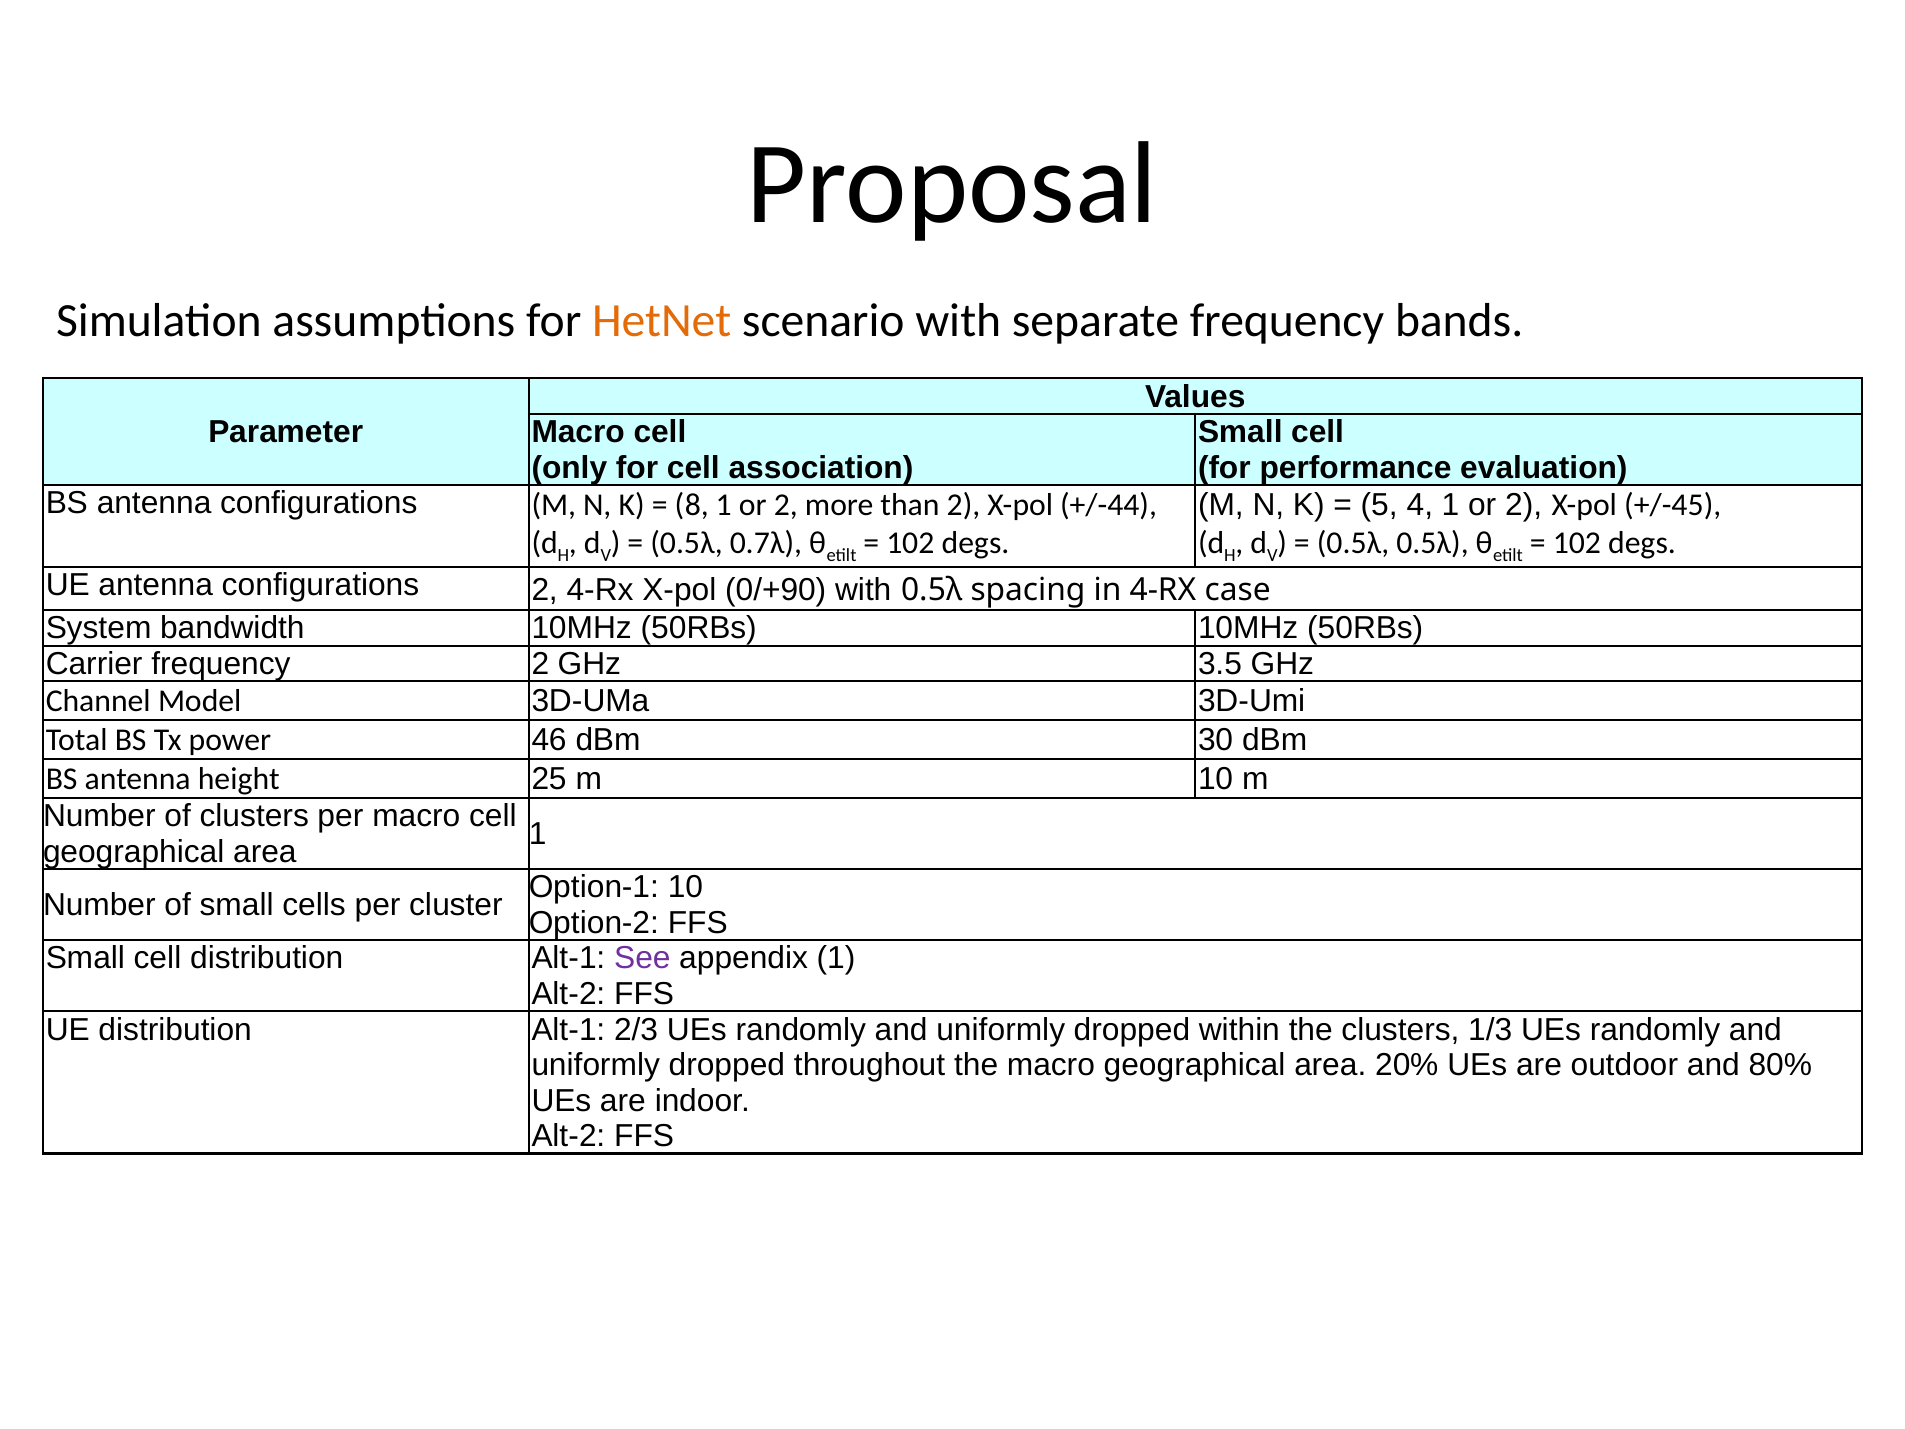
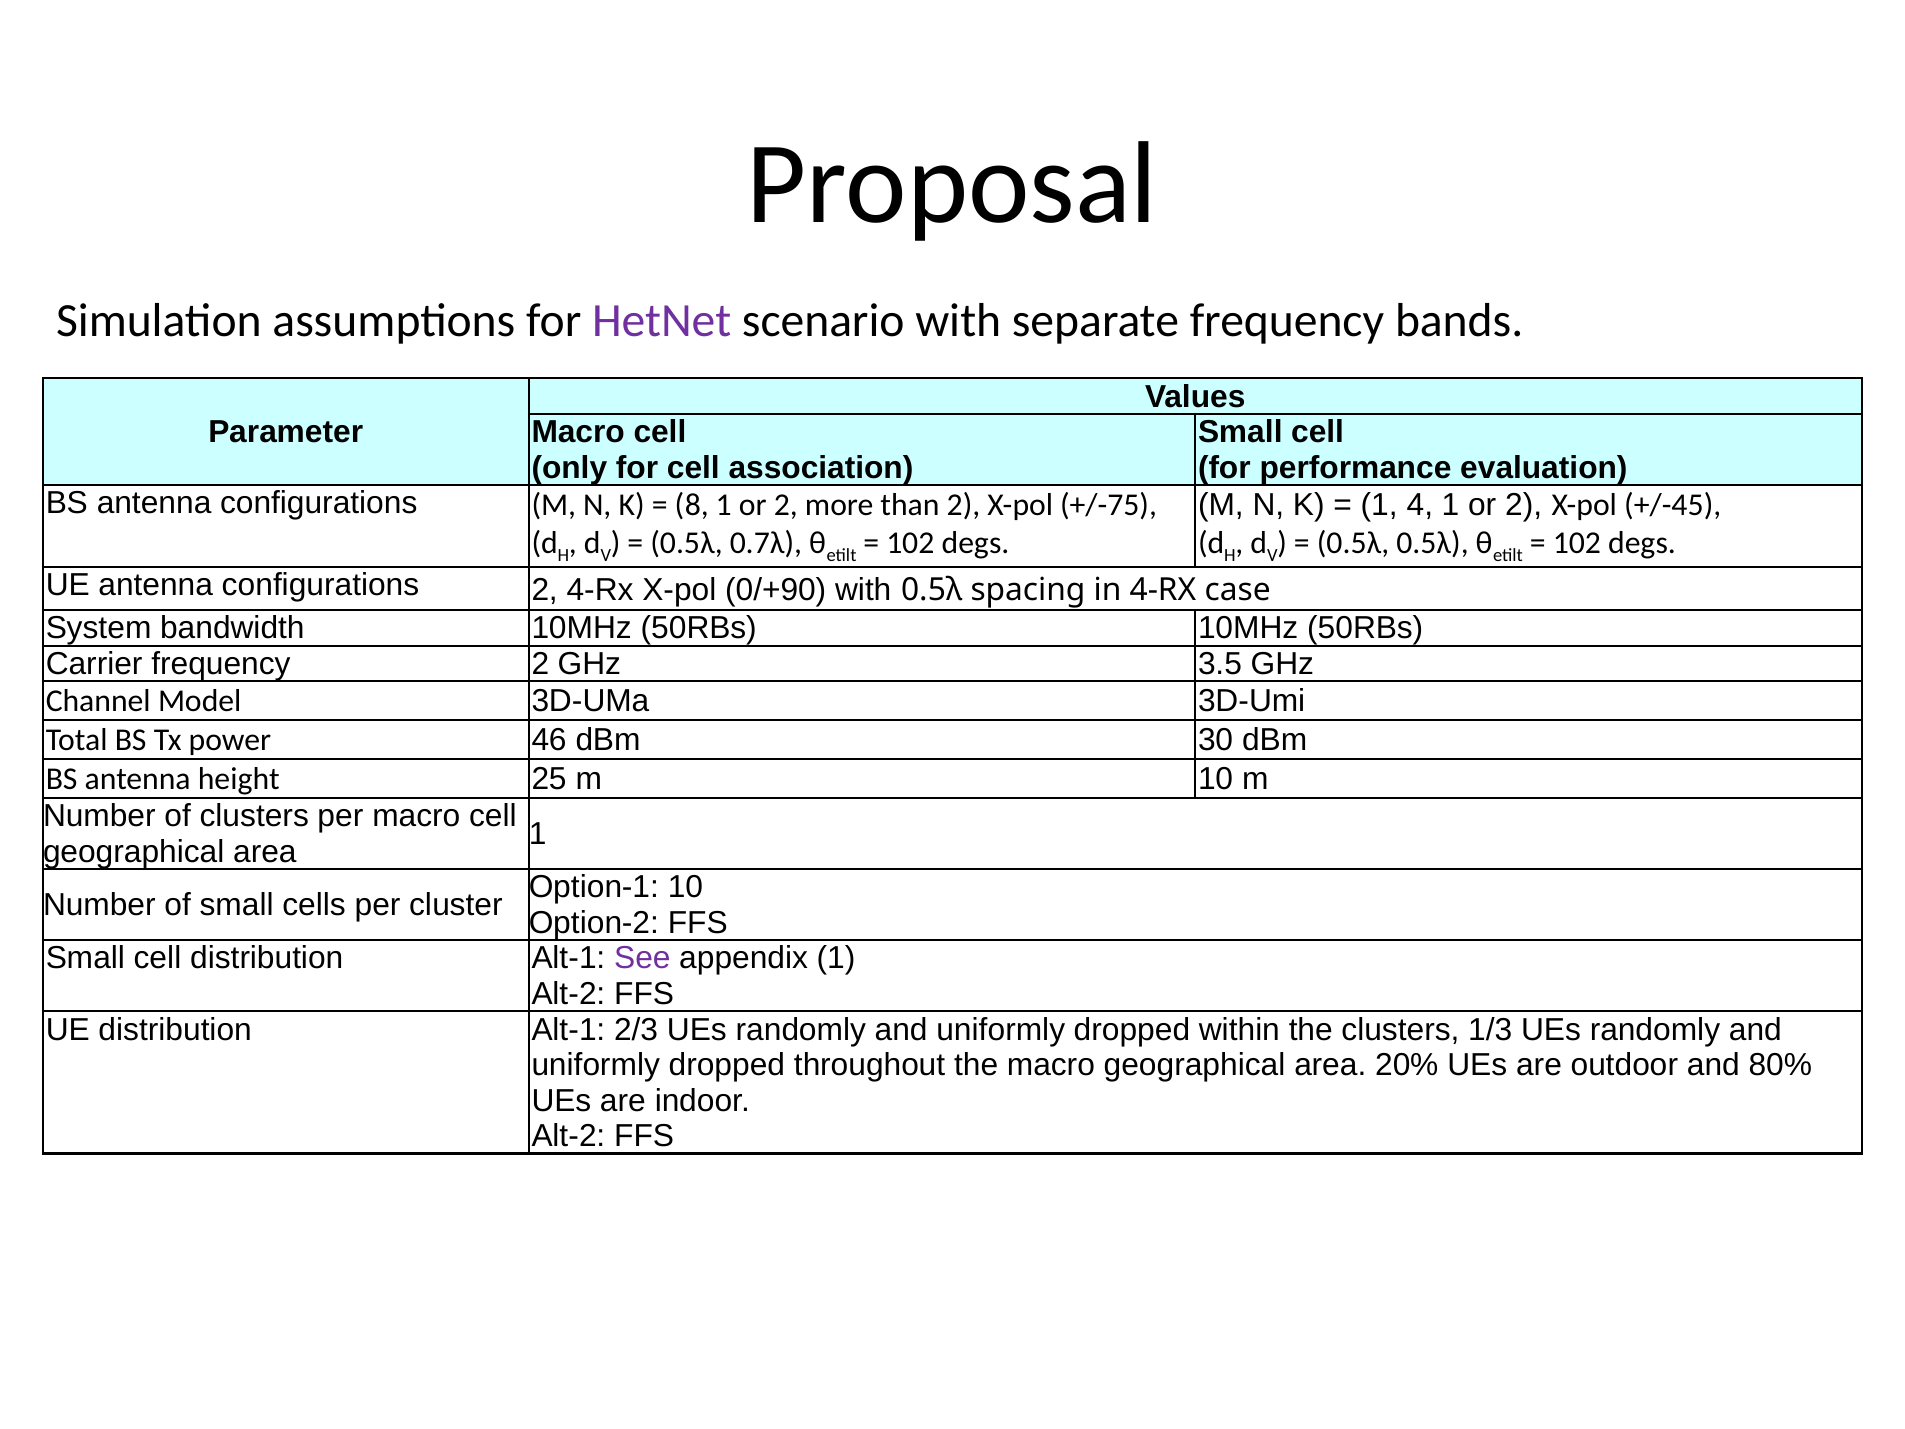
HetNet colour: orange -> purple
+/-44: +/-44 -> +/-75
5 at (1379, 505): 5 -> 1
